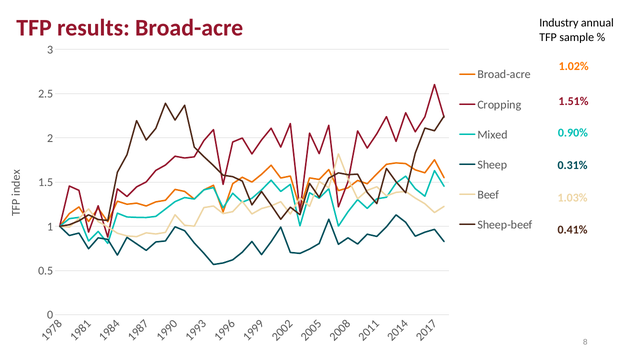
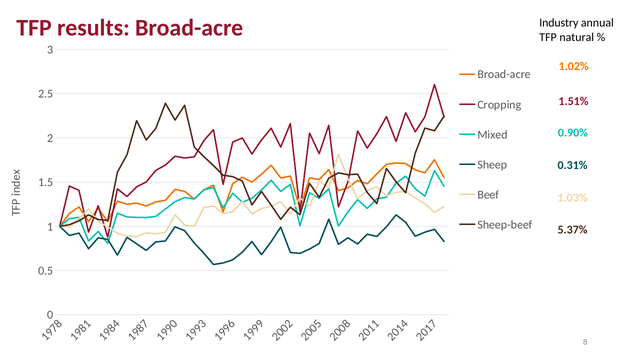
sample: sample -> natural
0.41%: 0.41% -> 5.37%
